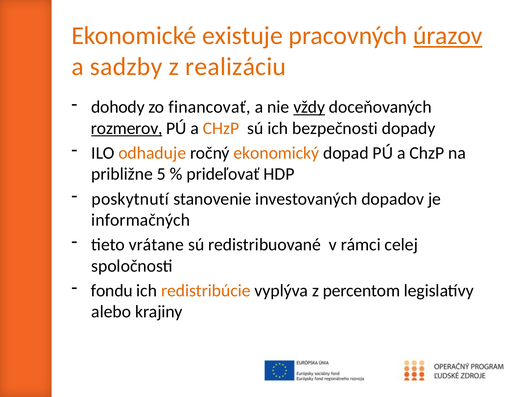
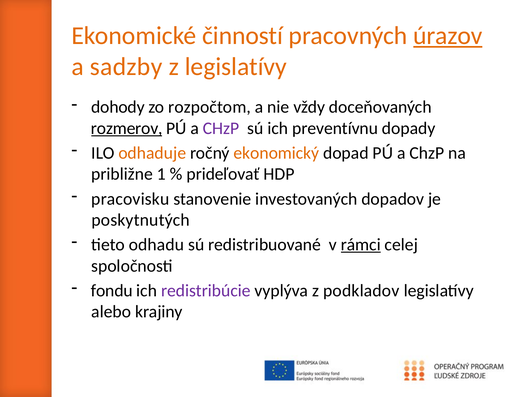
existuje: existuje -> činností
z realizáciu: realizáciu -> legislatívy
financovať: financovať -> rozpočtom
vždy underline: present -> none
CHzP at (221, 128) colour: orange -> purple
bezpečnosti: bezpečnosti -> preventívnu
5: 5 -> 1
poskytnutí: poskytnutí -> pracovisku
informačných: informačných -> poskytnutých
vrátane: vrátane -> odhadu
rámci underline: none -> present
redistribúcie colour: orange -> purple
percentom: percentom -> podkladov
